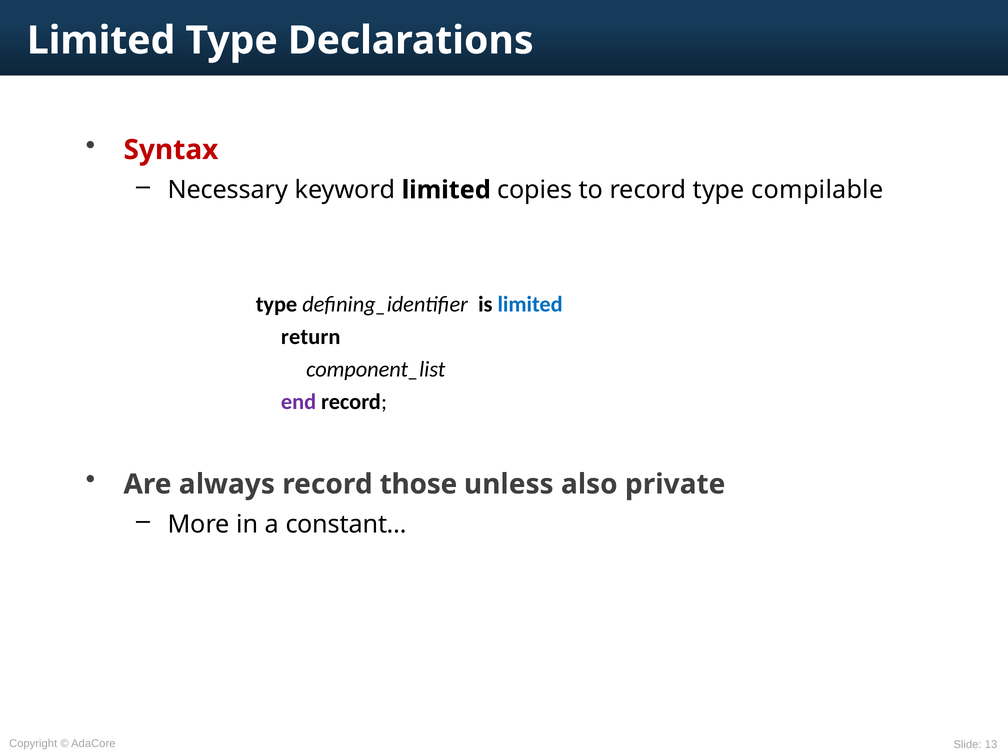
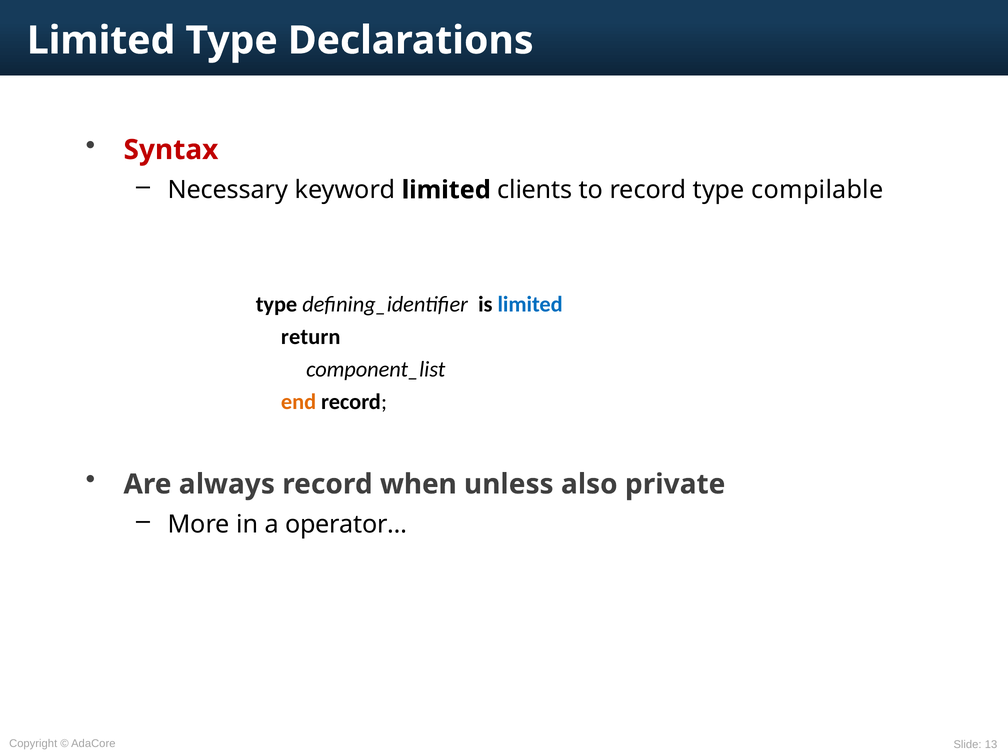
copies: copies -> clients
end colour: purple -> orange
those: those -> when
constant…: constant… -> operator…
